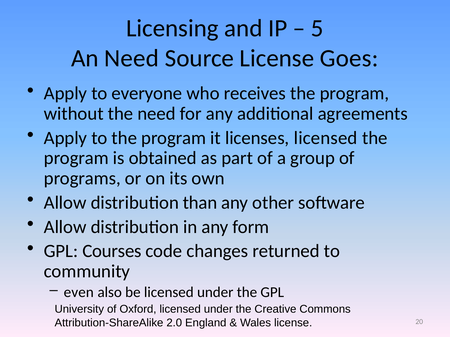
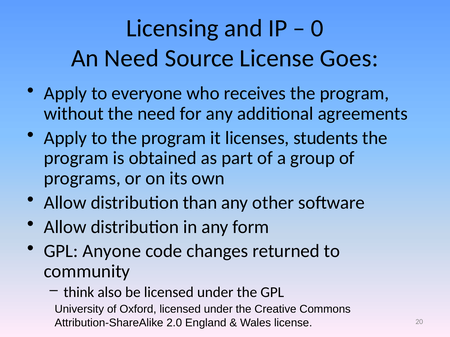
5: 5 -> 0
licenses licensed: licensed -> students
Courses: Courses -> Anyone
even: even -> think
